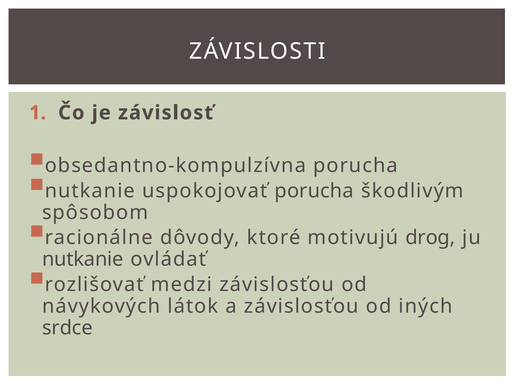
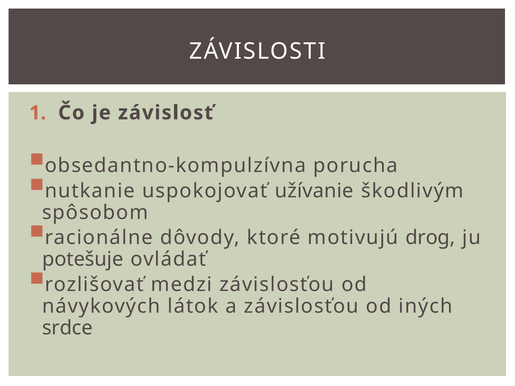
uspokojovať porucha: porucha -> užívanie
nutkanie at (83, 259): nutkanie -> potešuje
